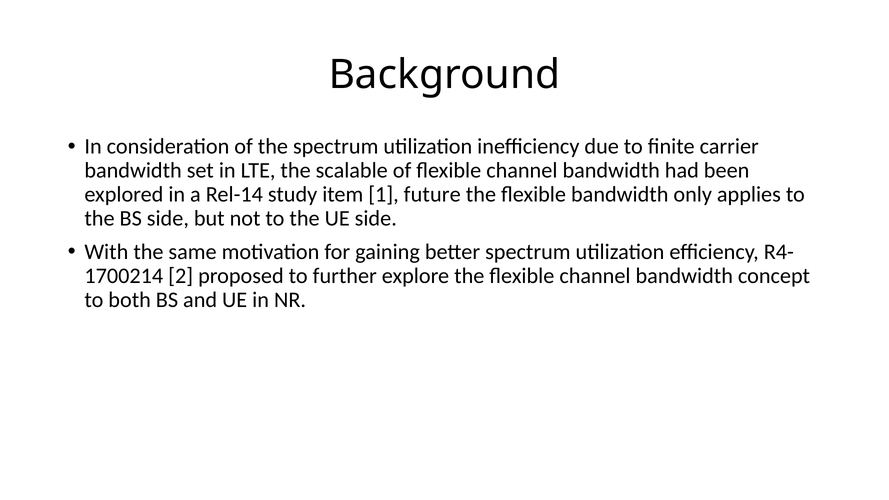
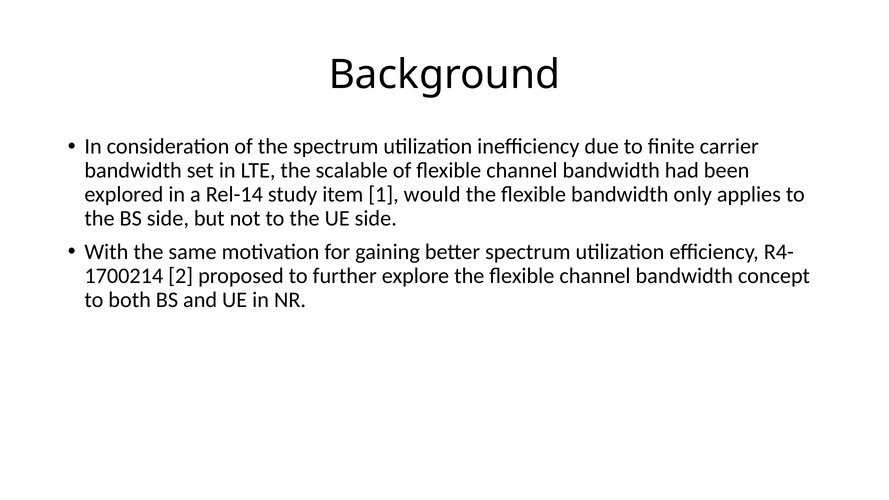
future: future -> would
